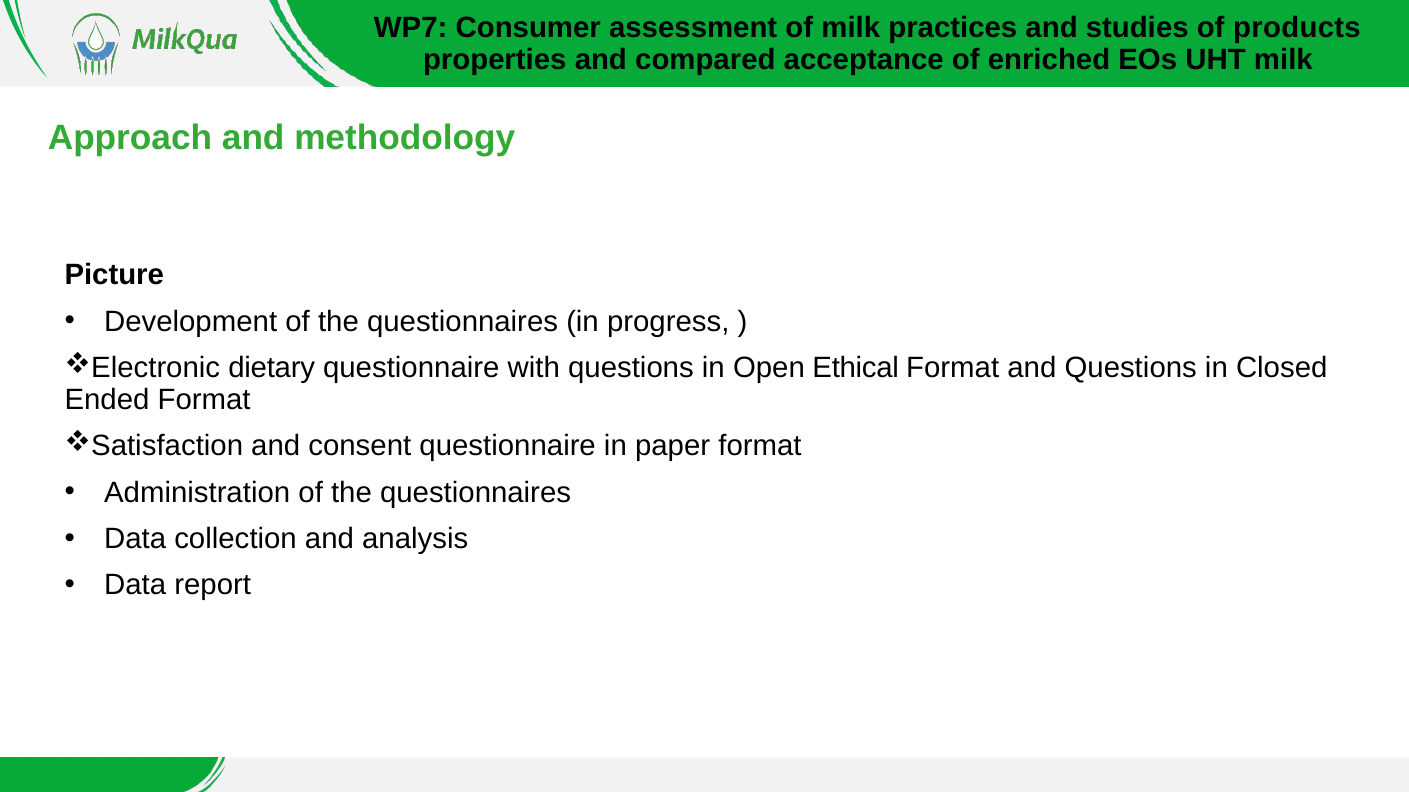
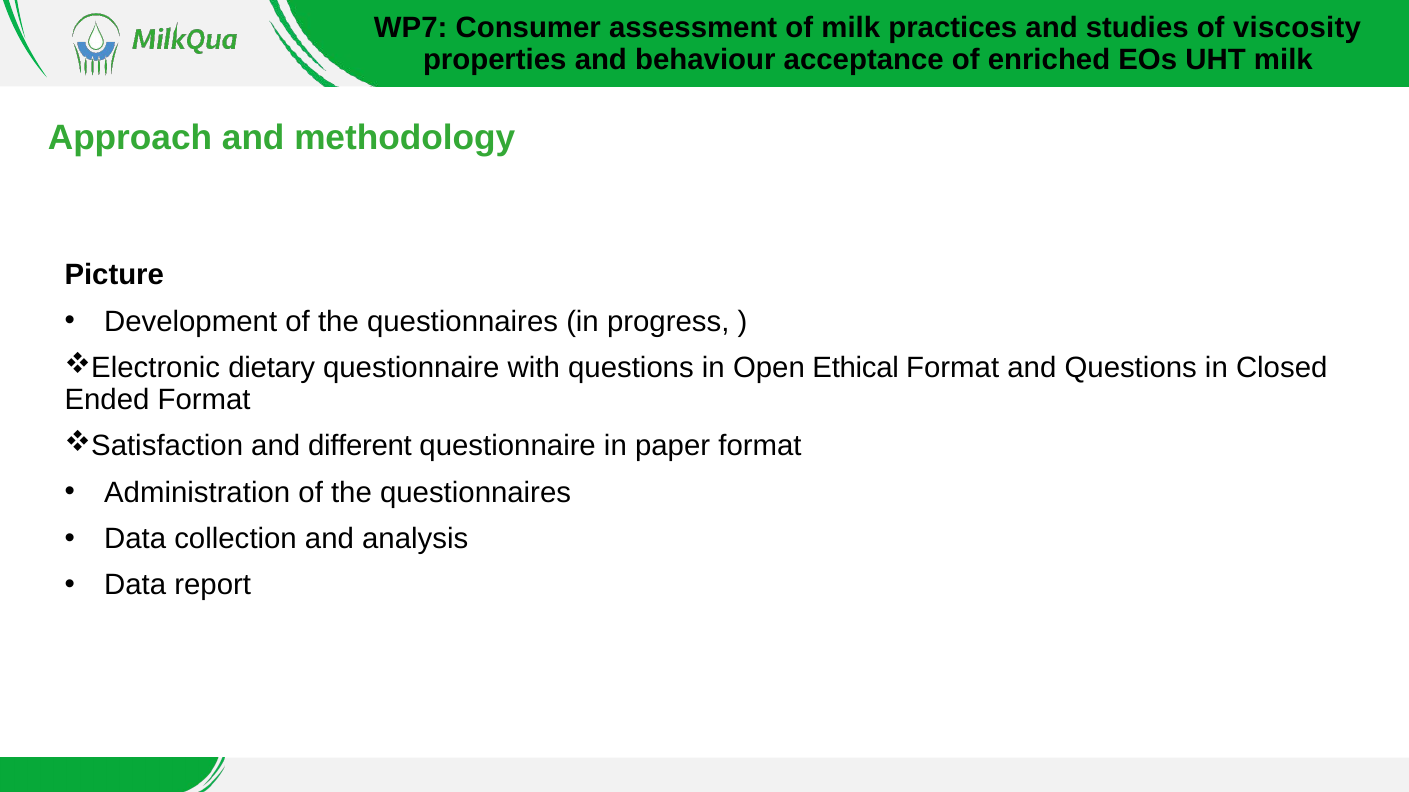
products: products -> viscosity
compared: compared -> behaviour
consent: consent -> different
